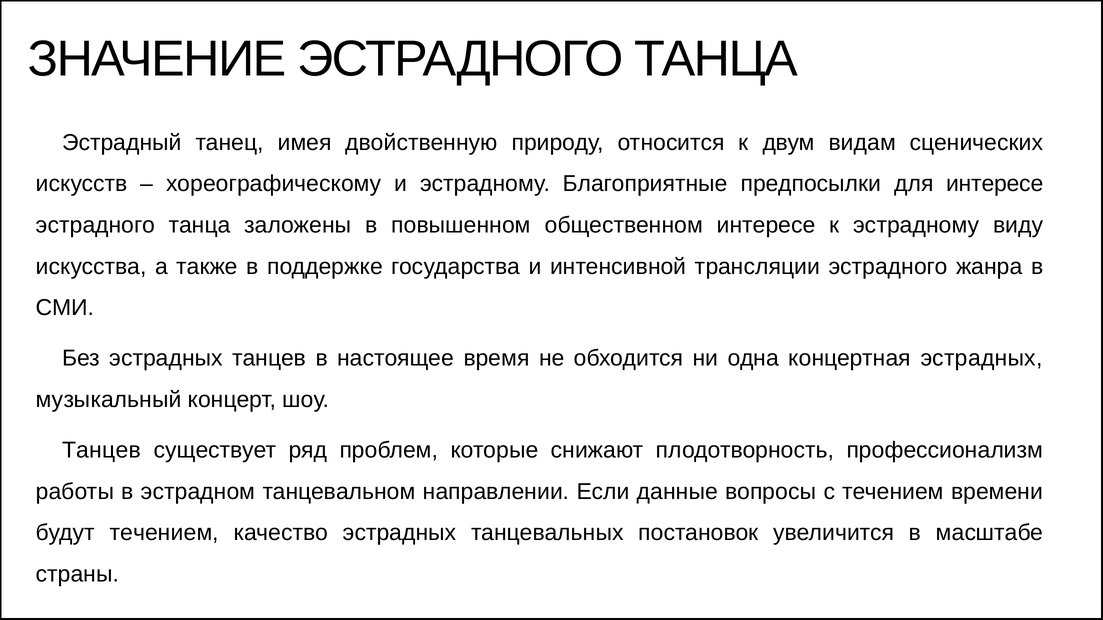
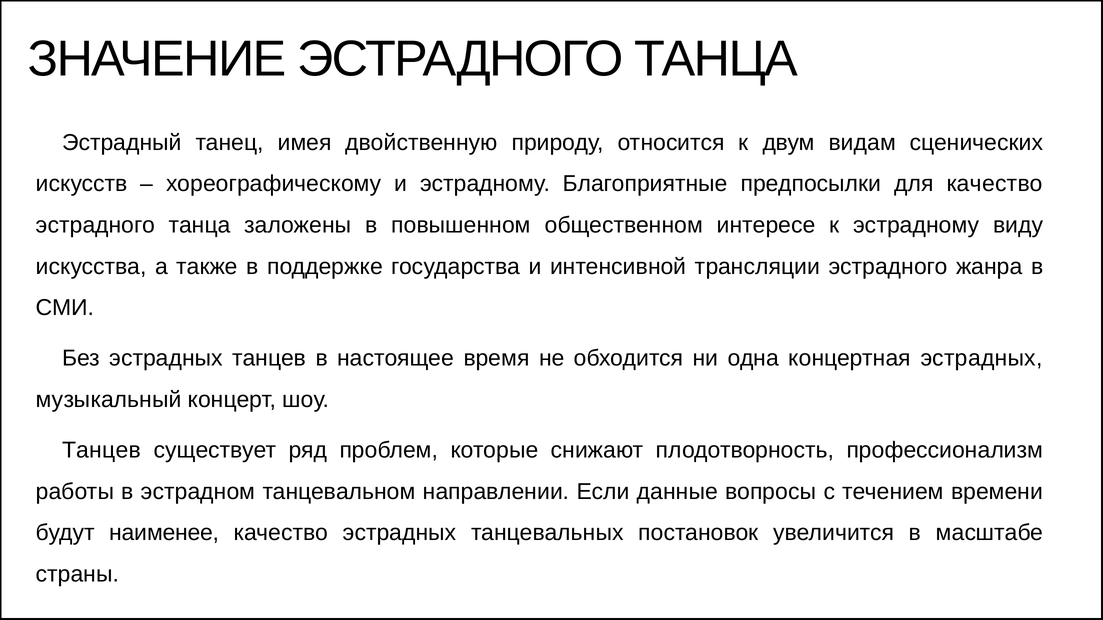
для интересе: интересе -> качество
будут течением: течением -> наименее
